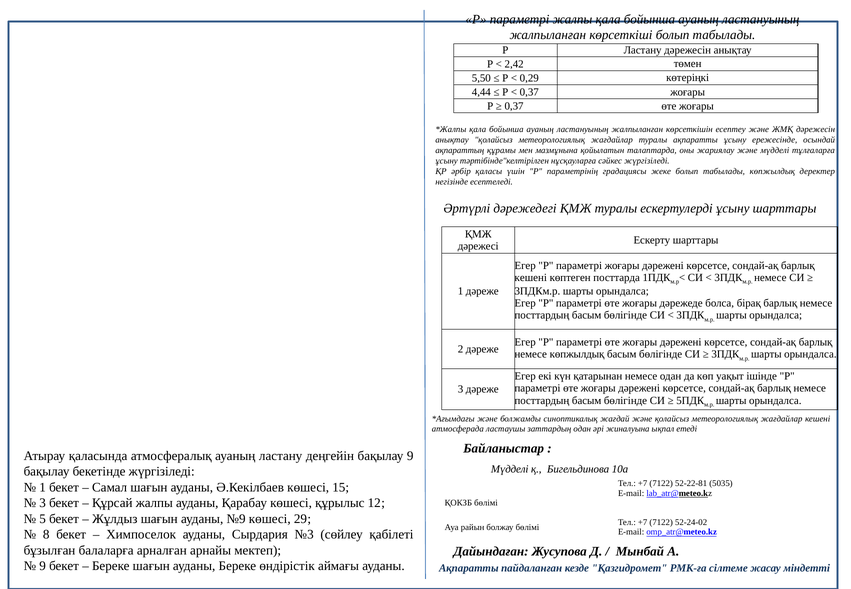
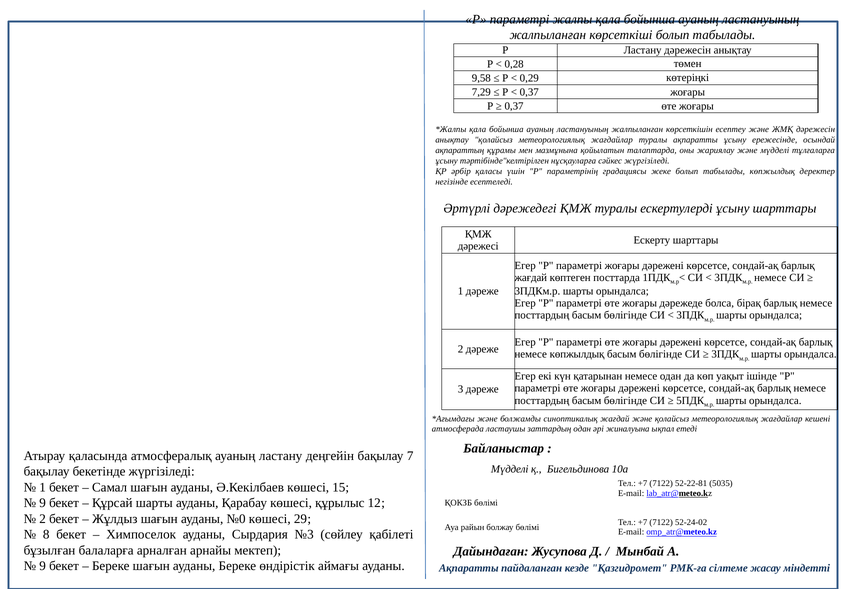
2,42: 2,42 -> 0,28
5,50: 5,50 -> 9,58
4,44: 4,44 -> 7,29
кешені at (531, 278): кешені -> жағдай
бақылау 9: 9 -> 7
3 at (43, 503): 3 -> 9
Құрсай жалпы: жалпы -> шарты
5 at (43, 519): 5 -> 2
№9: №9 -> №0
